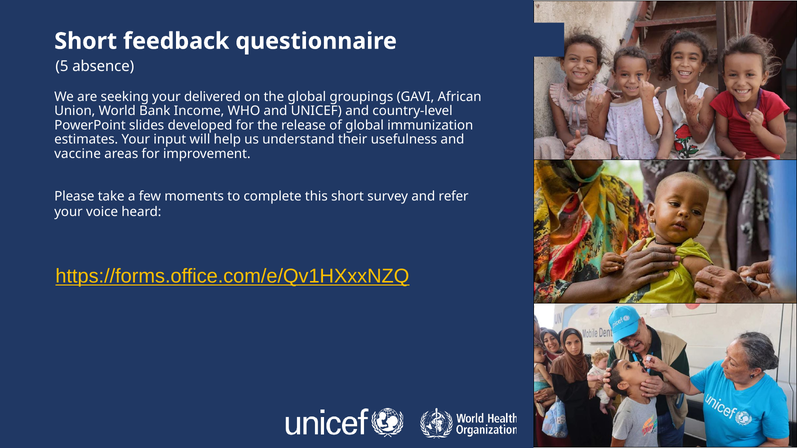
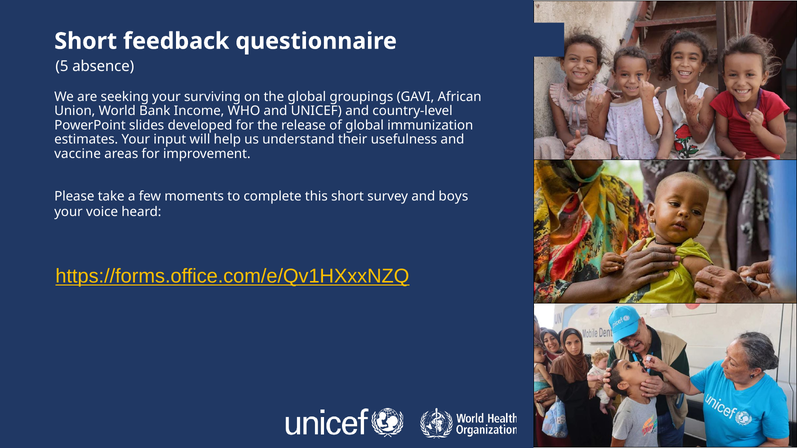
delivered: delivered -> surviving
refer: refer -> boys
